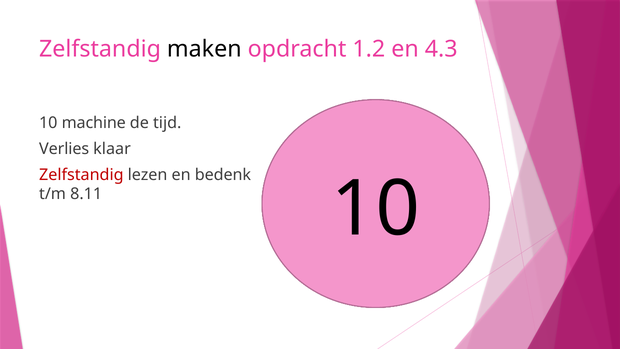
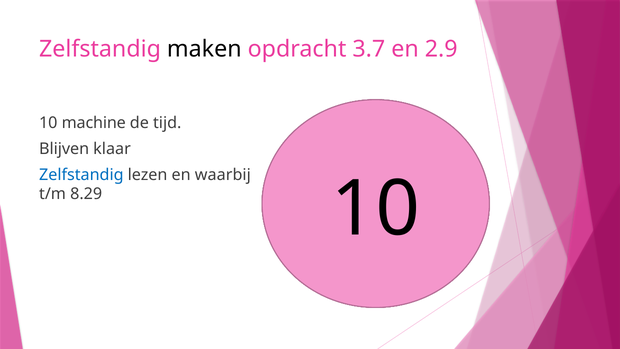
1.2: 1.2 -> 3.7
4.3: 4.3 -> 2.9
Verlies: Verlies -> Blijven
Zelfstandig at (81, 175) colour: red -> blue
bedenk: bedenk -> waarbij
8.11: 8.11 -> 8.29
